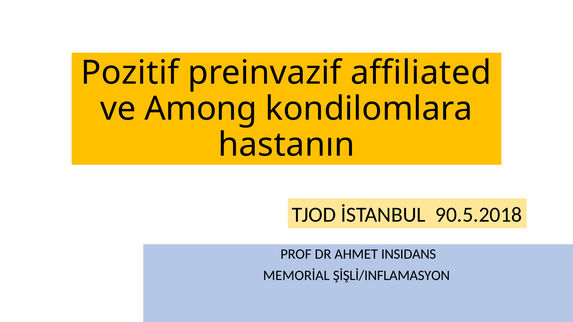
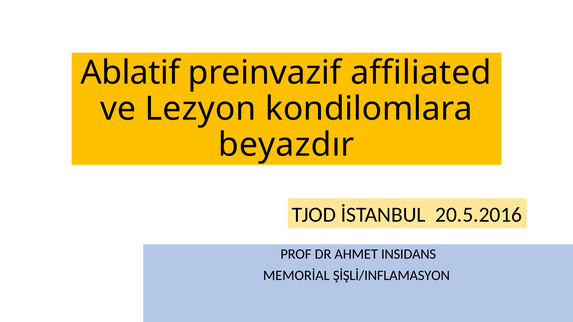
Pozitif: Pozitif -> Ablatif
Among: Among -> Lezyon
hastanın: hastanın -> beyazdır
90.5.2018: 90.5.2018 -> 20.5.2016
